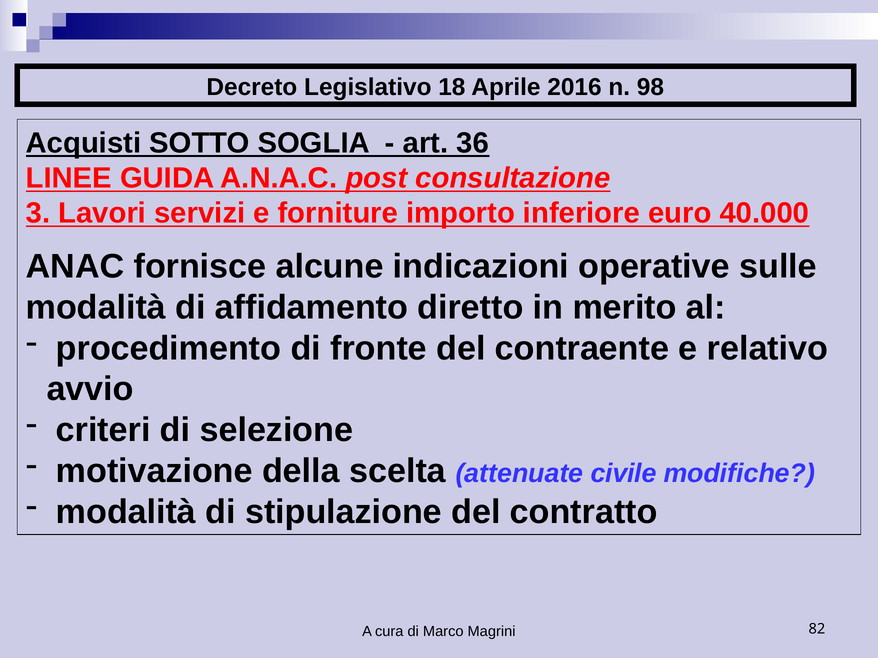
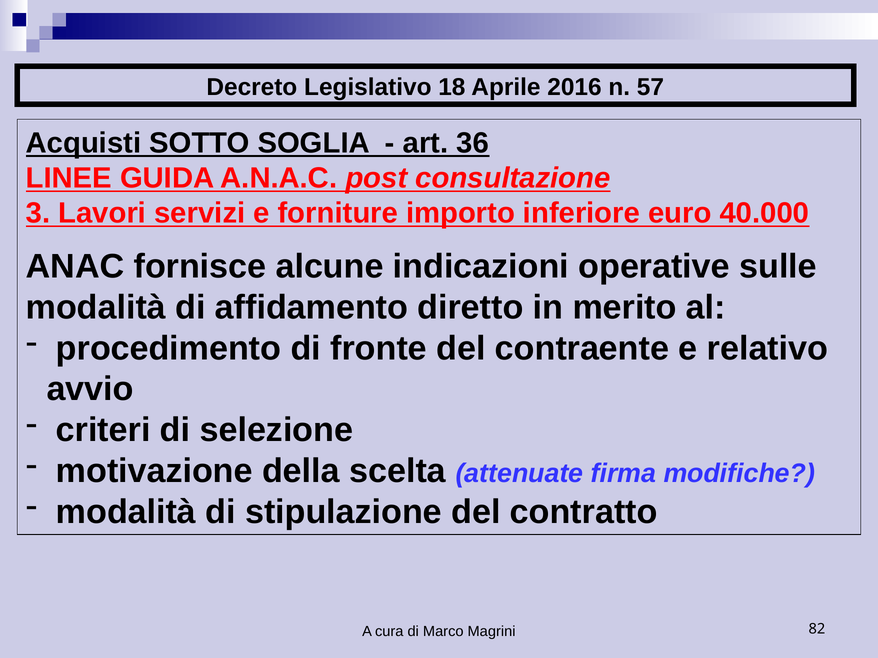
98: 98 -> 57
civile: civile -> firma
